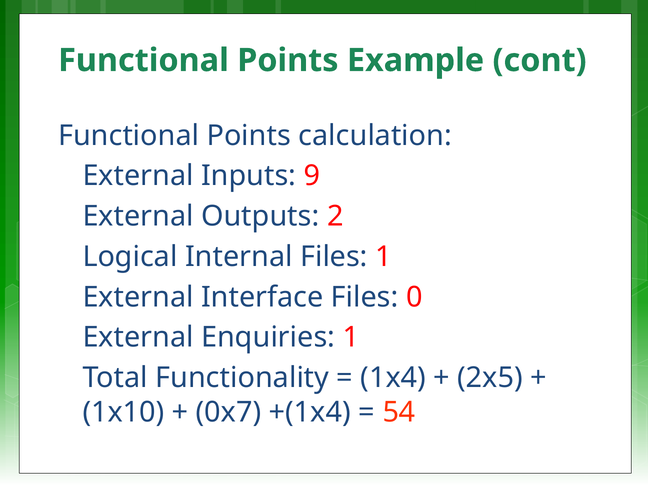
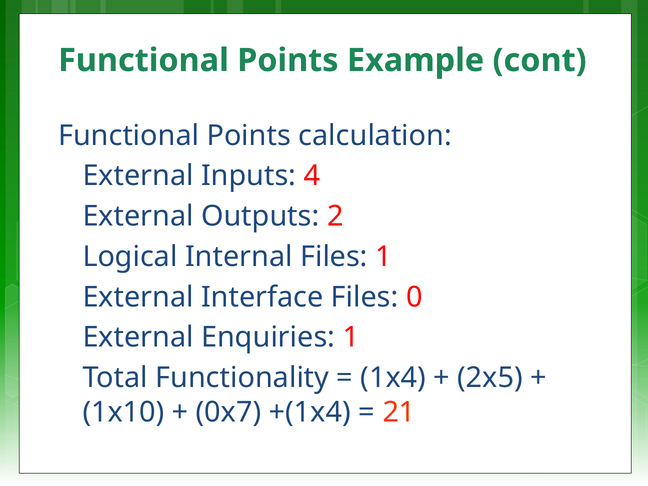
9: 9 -> 4
54: 54 -> 21
